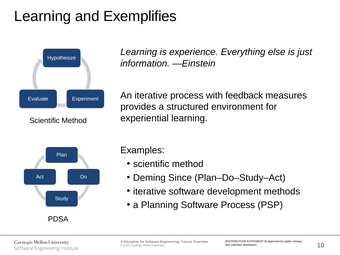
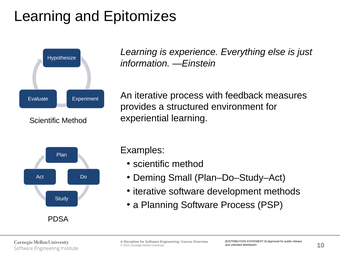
Exemplifies: Exemplifies -> Epitomizes
Since: Since -> Small
